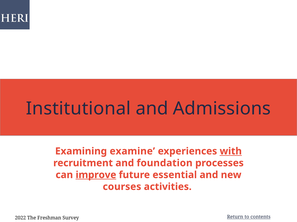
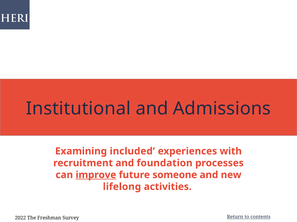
examine: examine -> included
with underline: present -> none
essential: essential -> someone
courses: courses -> lifelong
